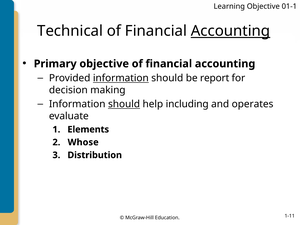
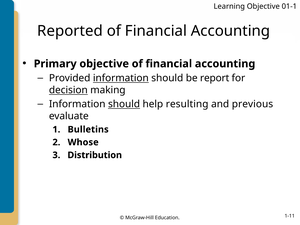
Technical: Technical -> Reported
Accounting at (230, 31) underline: present -> none
decision underline: none -> present
including: including -> resulting
operates: operates -> previous
Elements: Elements -> Bulletins
